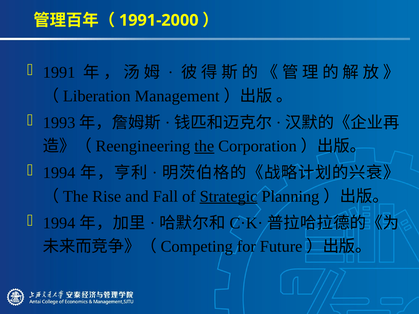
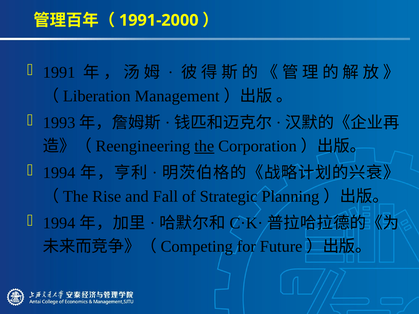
Strategic underline: present -> none
